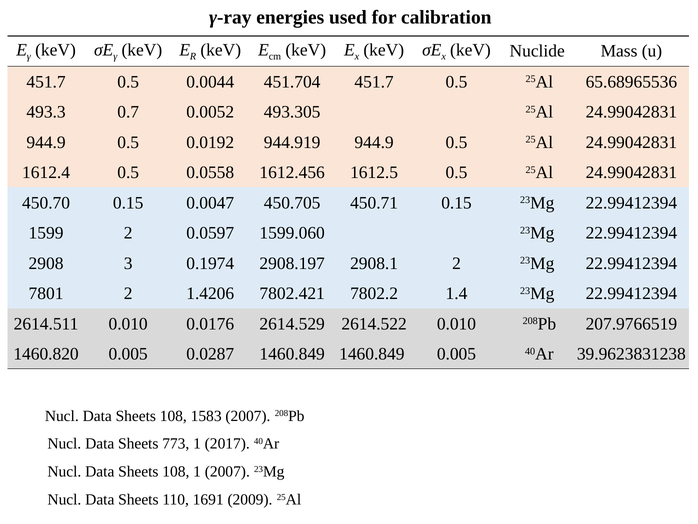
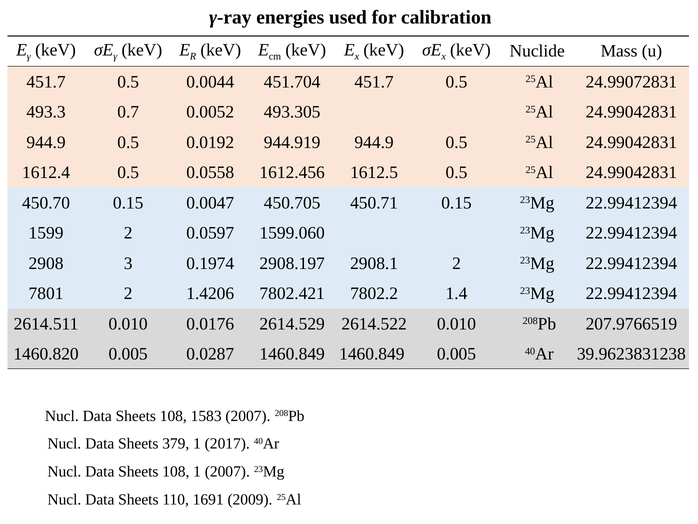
65.68965536: 65.68965536 -> 24.99072831
773: 773 -> 379
